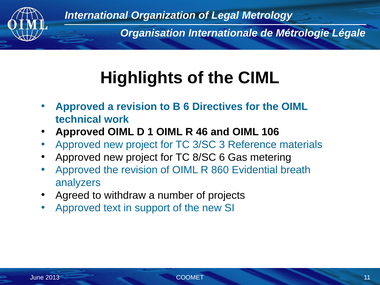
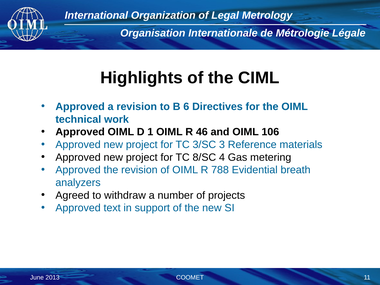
8/SC 6: 6 -> 4
860: 860 -> 788
